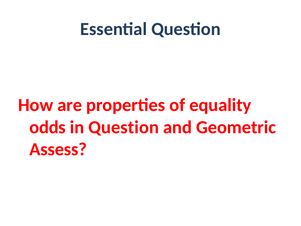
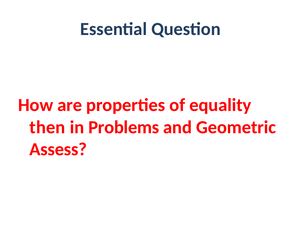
odds: odds -> then
in Question: Question -> Problems
